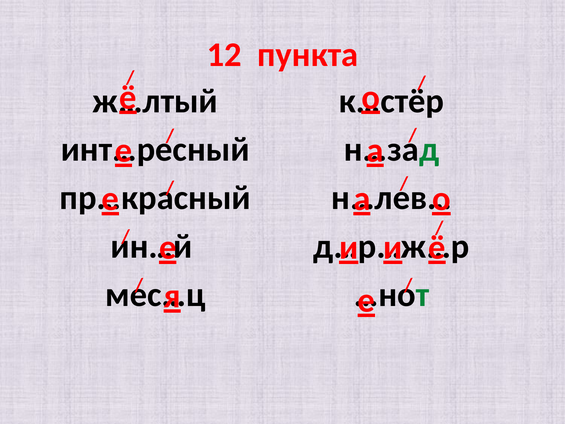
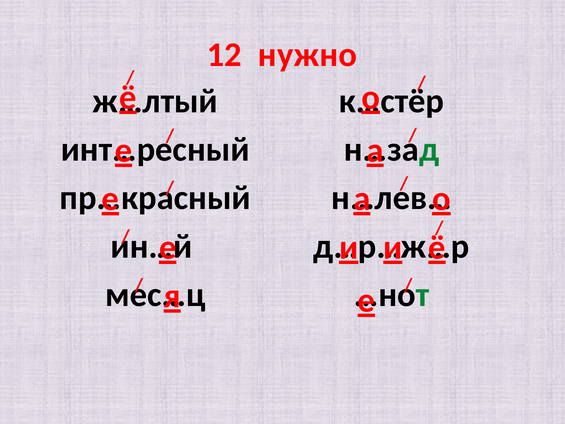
пункта: пункта -> нужно
